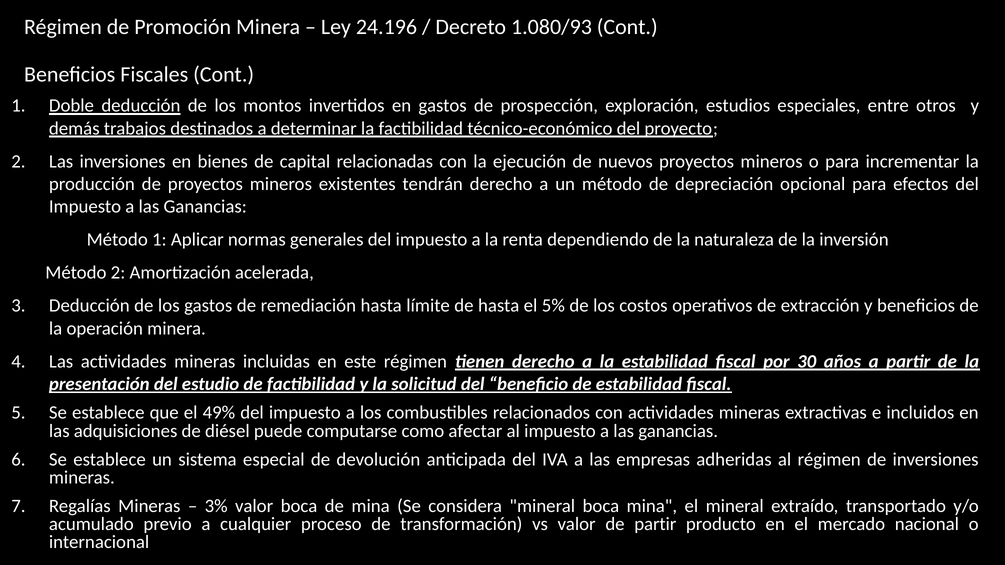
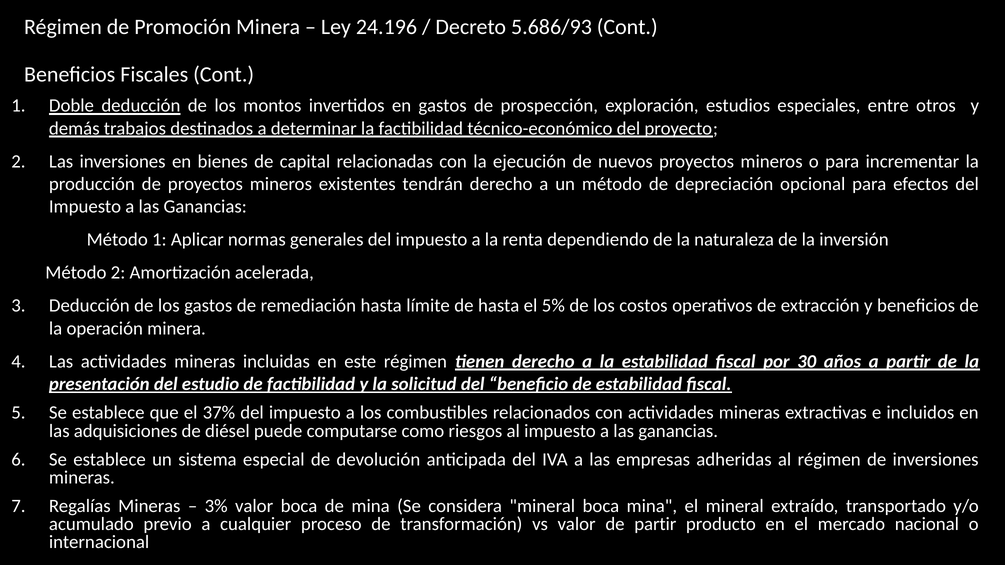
1.080/93: 1.080/93 -> 5.686/93
49%: 49% -> 37%
afectar: afectar -> riesgos
